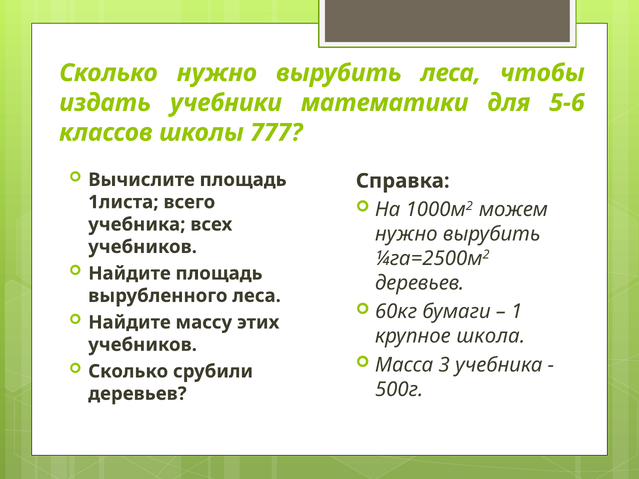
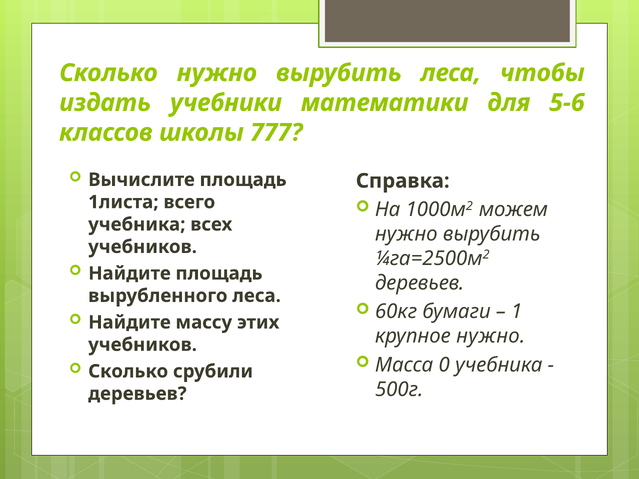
крупное школа: школа -> нужно
3: 3 -> 0
